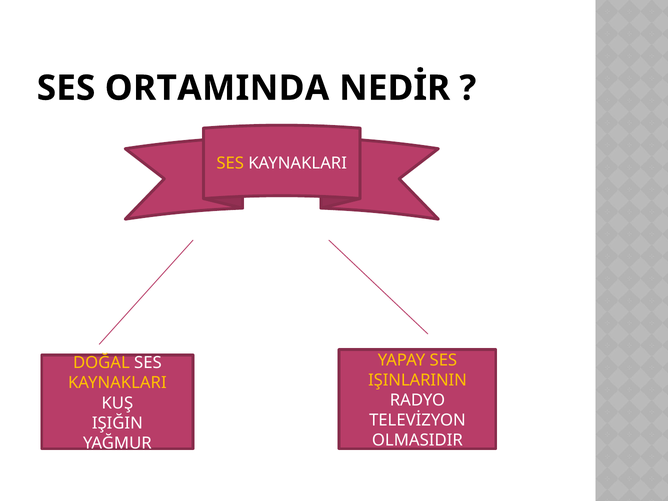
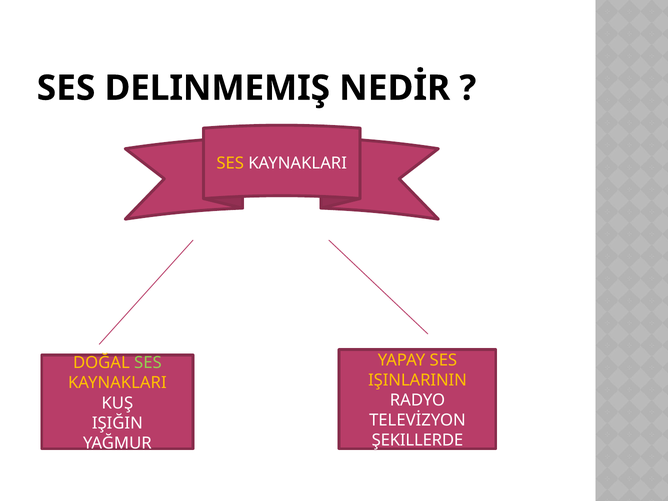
ORTAMINDA: ORTAMINDA -> DELINMEMIŞ
SES at (148, 363) colour: white -> light green
OLMASIDIR: OLMASIDIR -> ŞEKILLERDE
